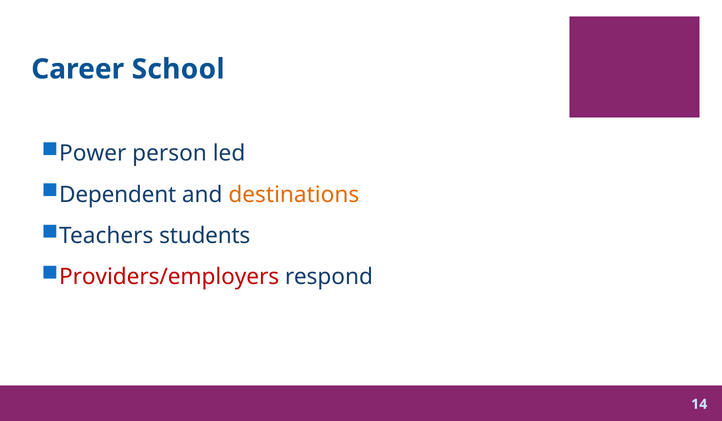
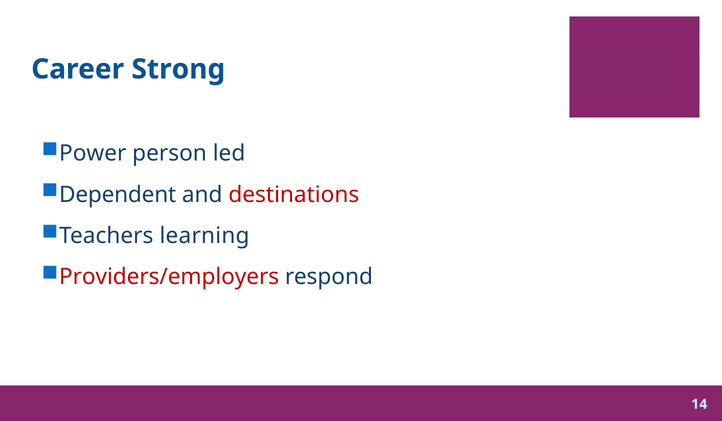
School: School -> Strong
destinations colour: orange -> red
students: students -> learning
